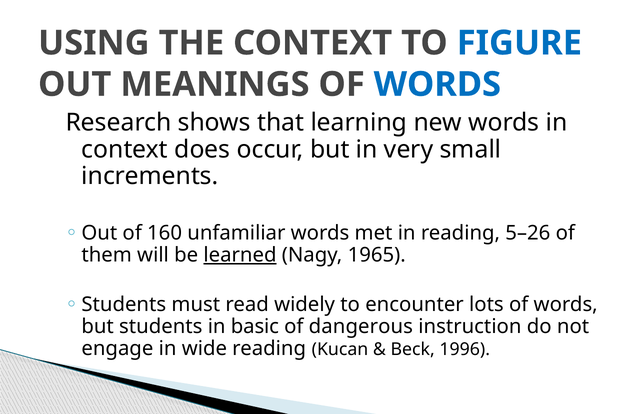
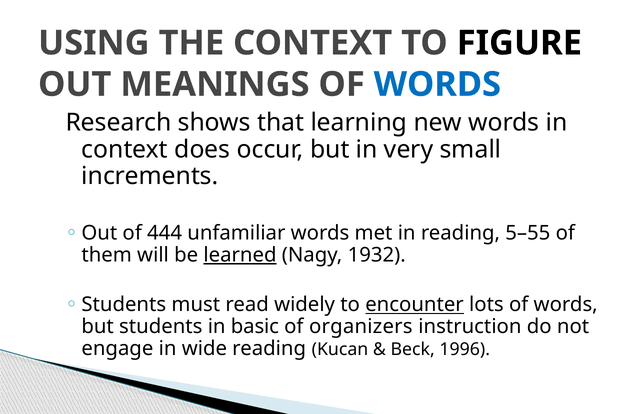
FIGURE colour: blue -> black
160: 160 -> 444
5–26: 5–26 -> 5–55
1965: 1965 -> 1932
encounter underline: none -> present
dangerous: dangerous -> organizers
